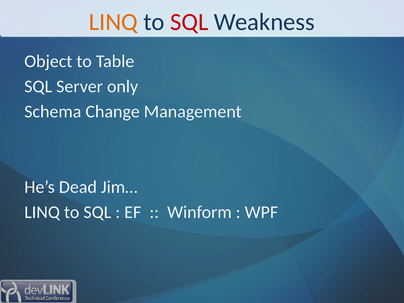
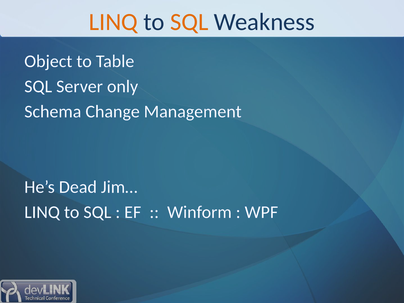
SQL at (189, 22) colour: red -> orange
